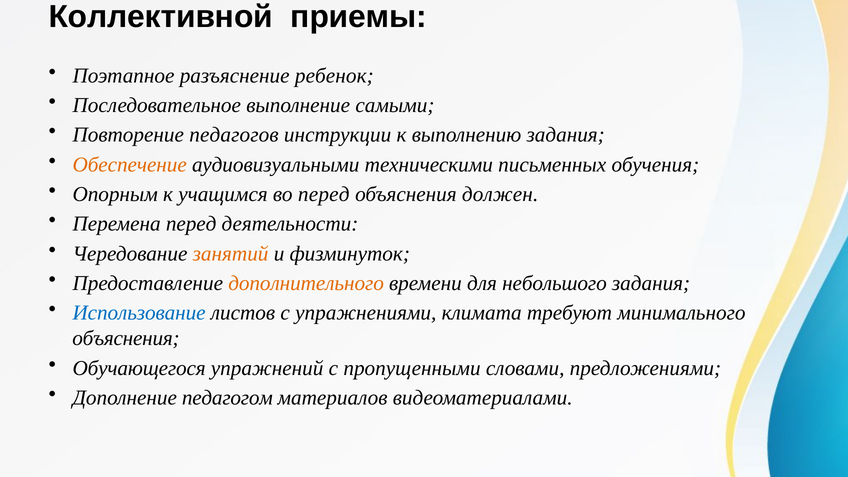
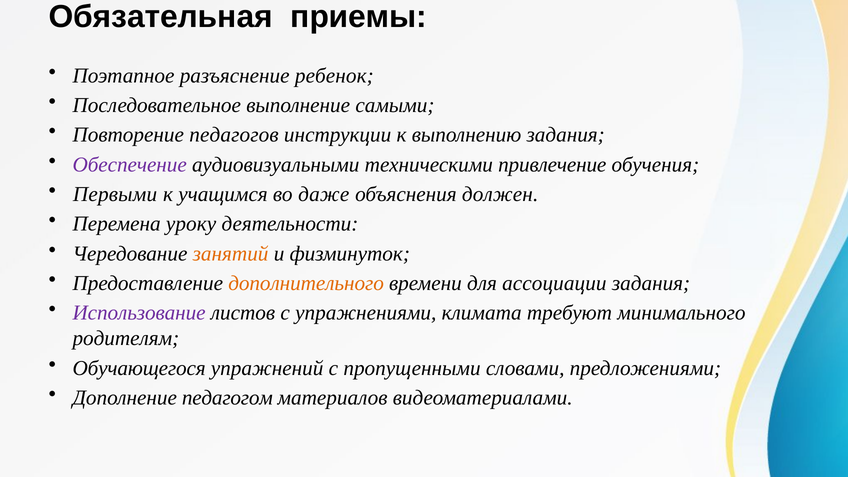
Коллективной: Коллективной -> Обязательная
Обеспечение colour: orange -> purple
письменных: письменных -> привлечение
Опорным: Опорным -> Первыми
во перед: перед -> даже
Перемена перед: перед -> уроку
небольшого: небольшого -> ассоциации
Использование colour: blue -> purple
объяснения at (126, 338): объяснения -> родителям
